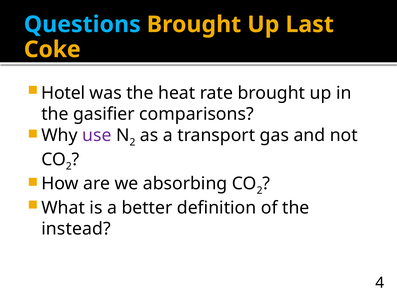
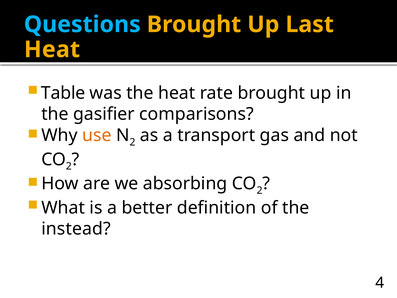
Coke at (52, 49): Coke -> Heat
Hotel: Hotel -> Table
use colour: purple -> orange
